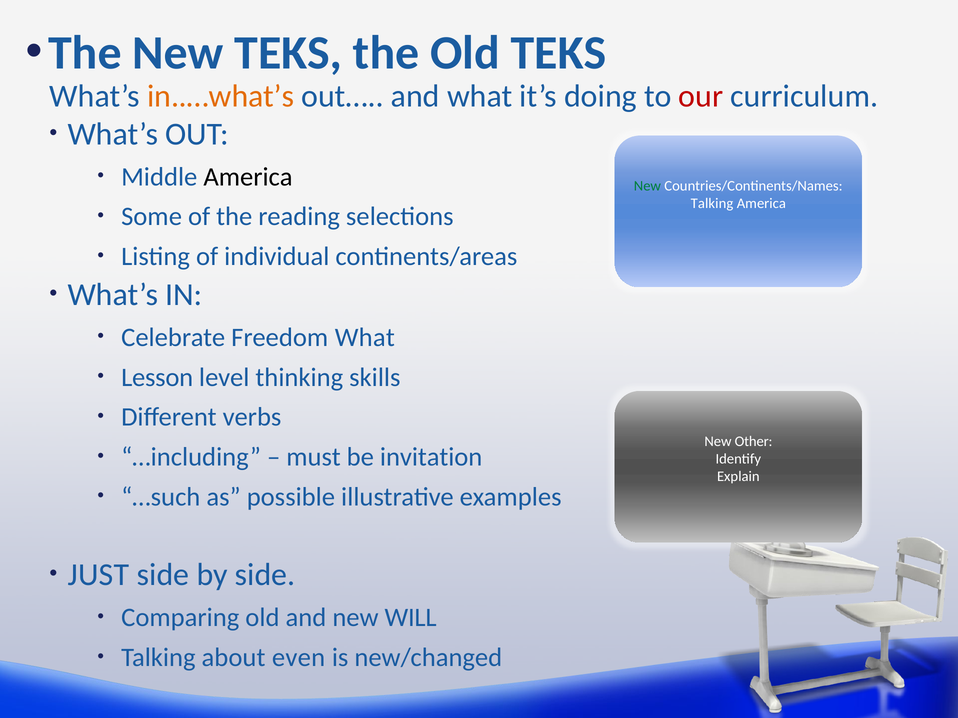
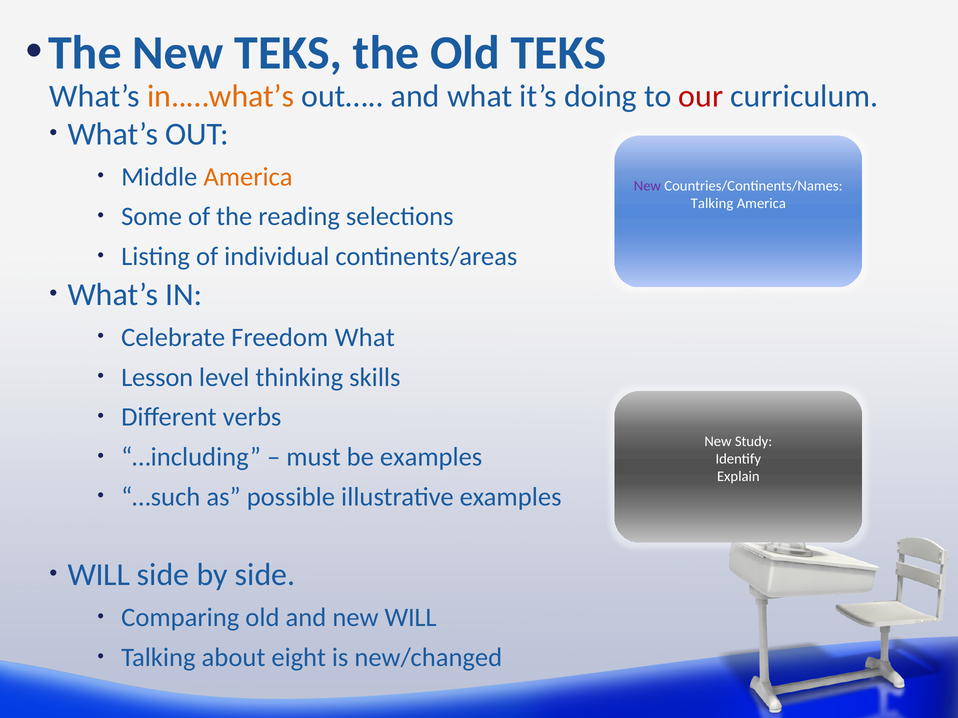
America at (248, 177) colour: black -> orange
New at (647, 186) colour: green -> purple
Other: Other -> Study
be invitation: invitation -> examples
JUST at (98, 575): JUST -> WILL
even: even -> eight
